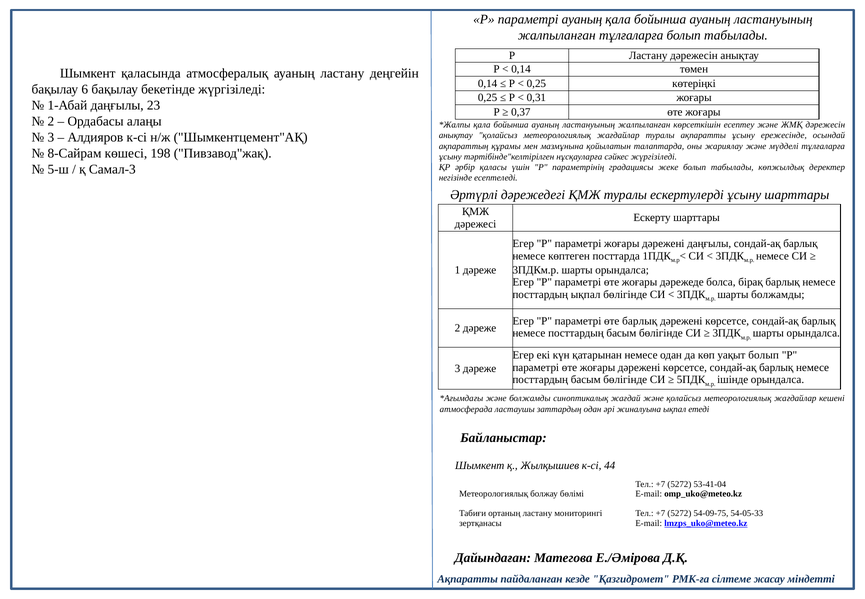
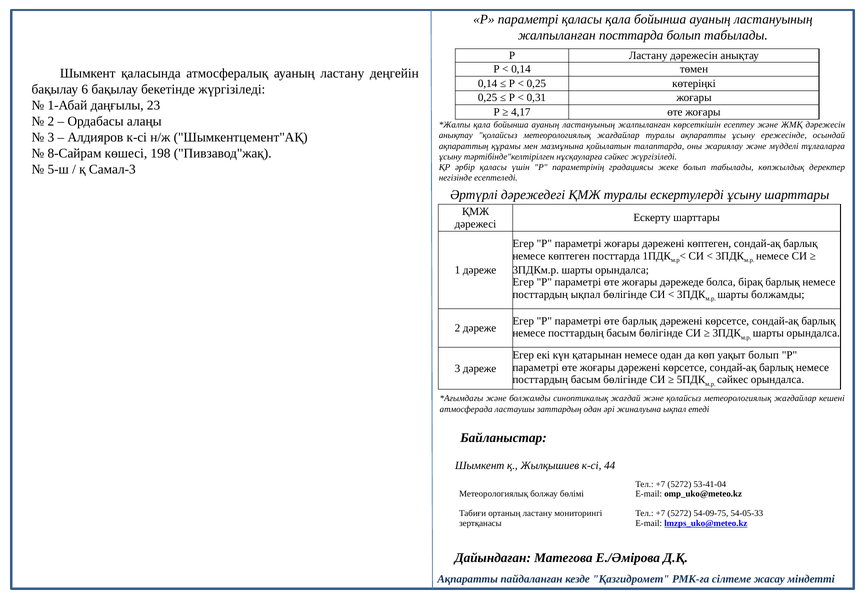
параметрі ауаның: ауаның -> қаласы
жалпыланған тұлғаларға: тұлғаларға -> посттарда
0,37: 0,37 -> 4,17
дәрежені даңғылы: даңғылы -> көптеген
ішінде at (733, 380): ішінде -> сәйкес
